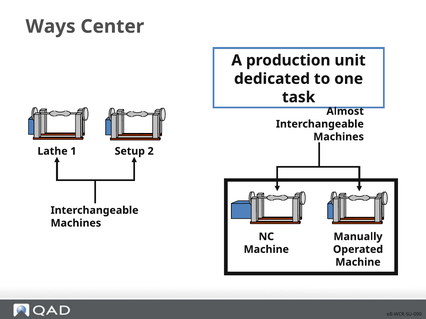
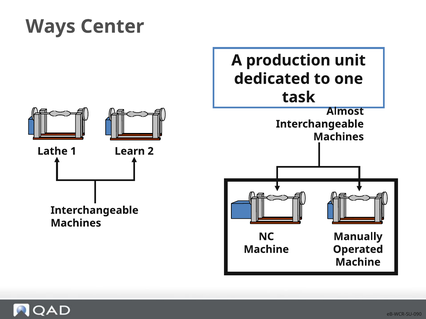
Setup: Setup -> Learn
